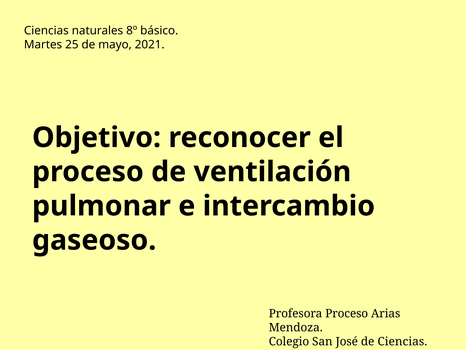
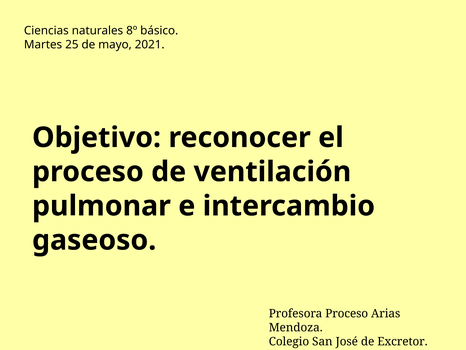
de Ciencias: Ciencias -> Excretor
